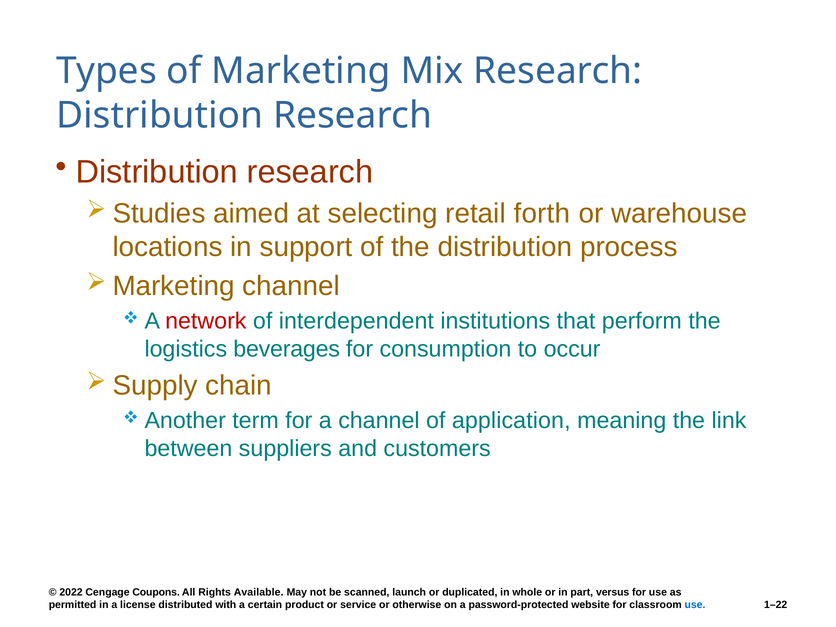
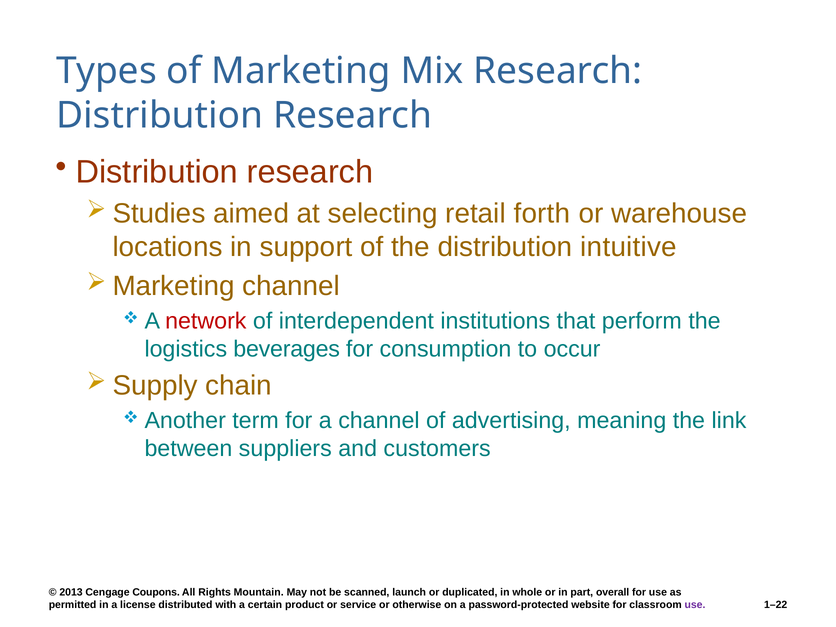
process: process -> intuitive
application: application -> advertising
2022: 2022 -> 2013
Available: Available -> Mountain
versus: versus -> overall
use at (695, 605) colour: blue -> purple
